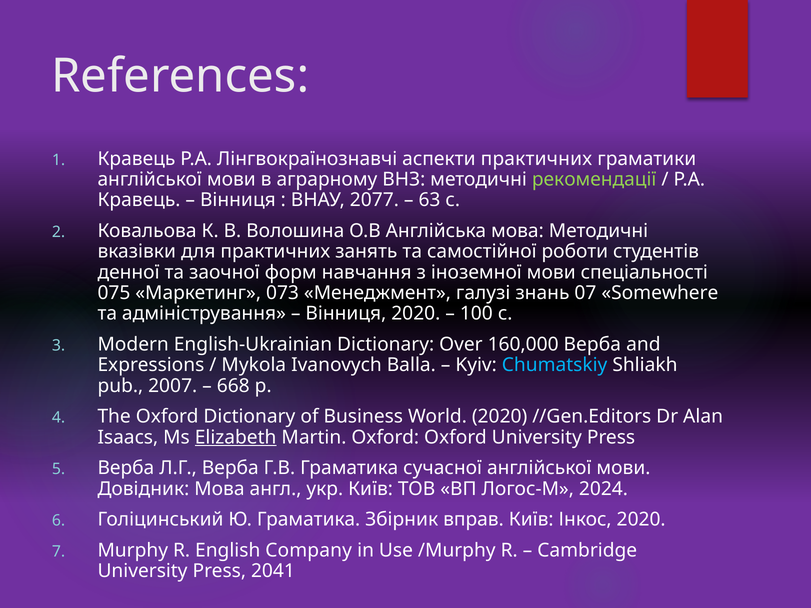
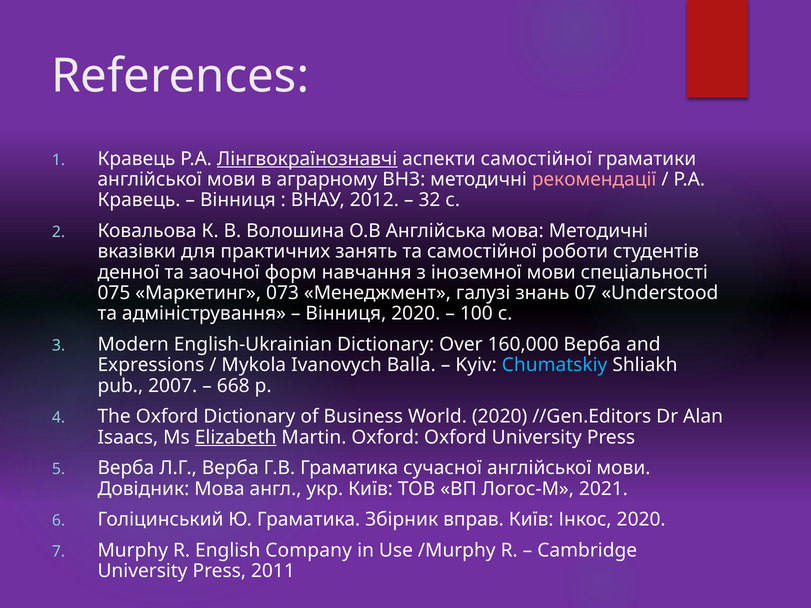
Лінгвокраїнознавчі underline: none -> present
аспекти практичних: практичних -> самостійної
рекомендації colour: light green -> pink
2077: 2077 -> 2012
63: 63 -> 32
Somewhere: Somewhere -> Understood
2024: 2024 -> 2021
2041: 2041 -> 2011
